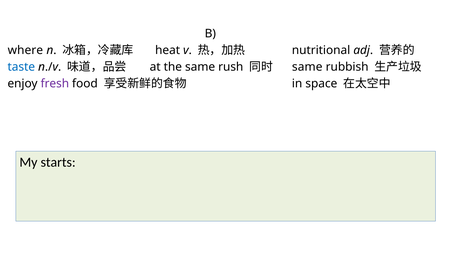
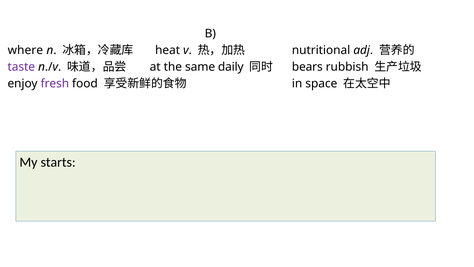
taste colour: blue -> purple
rush: rush -> daily
same at (307, 67): same -> bears
